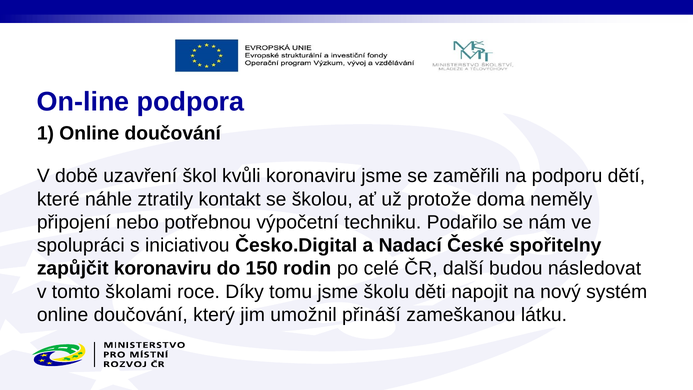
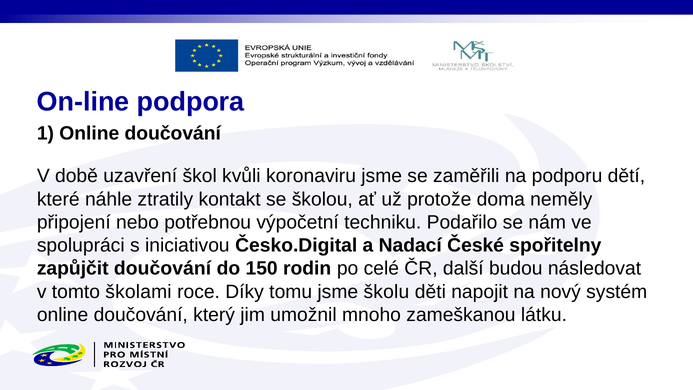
zapůjčit koronaviru: koronaviru -> doučování
přináší: přináší -> mnoho
